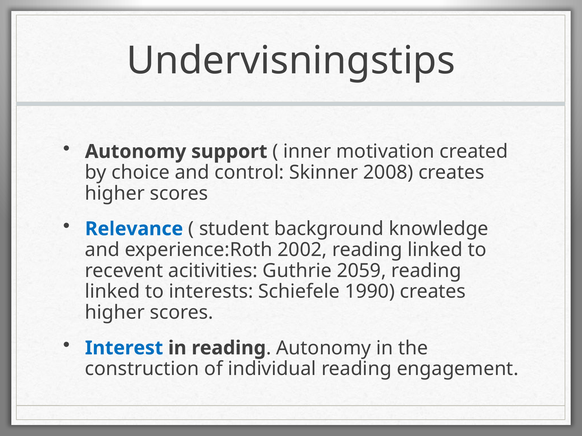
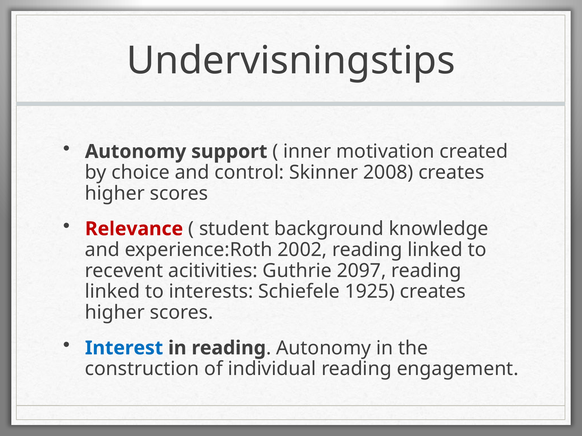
Relevance colour: blue -> red
2059: 2059 -> 2097
1990: 1990 -> 1925
